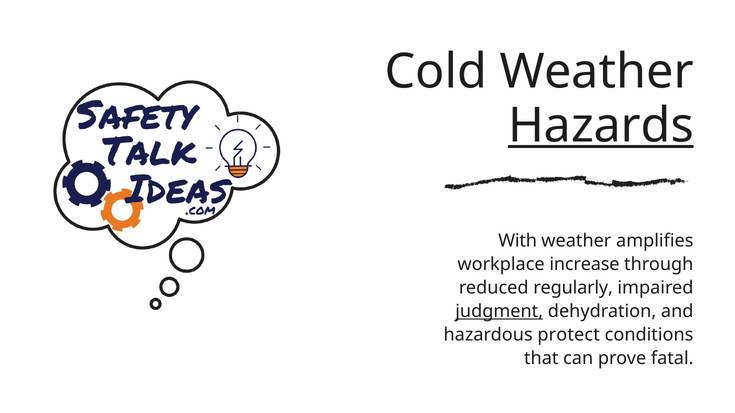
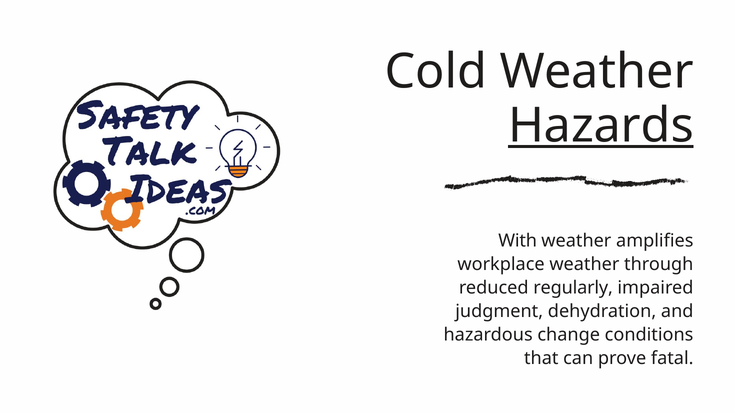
workplace increase: increase -> weather
judgment underline: present -> none
protect: protect -> change
